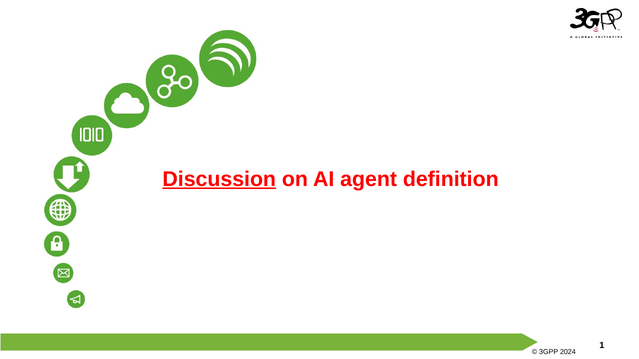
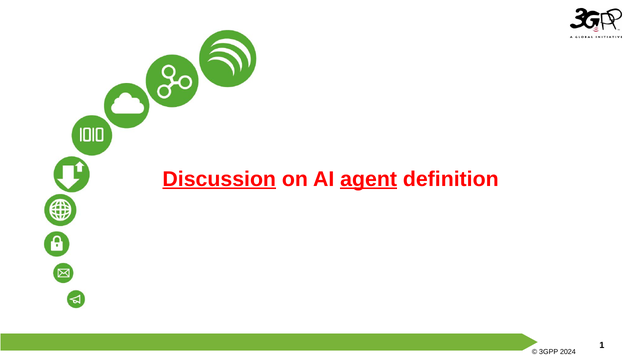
agent underline: none -> present
